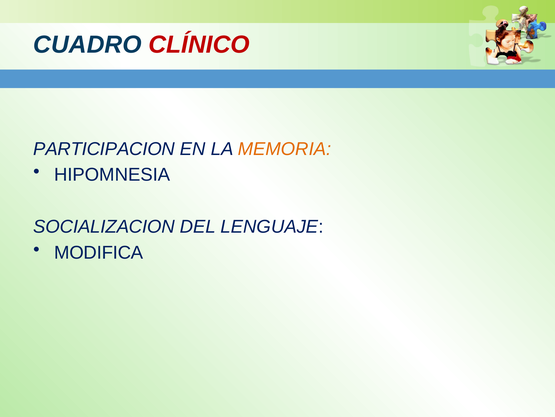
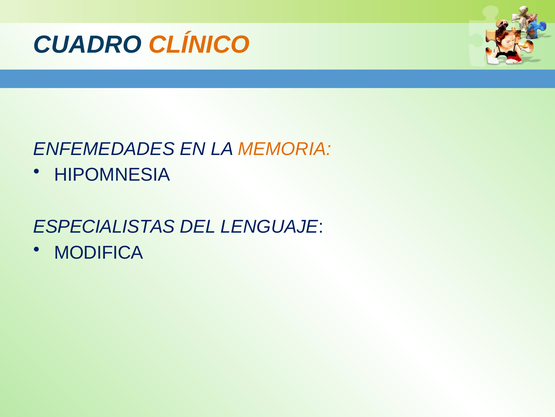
CLÍNICO colour: red -> orange
PARTICIPACION: PARTICIPACION -> ENFEMEDADES
SOCIALIZACION: SOCIALIZACION -> ESPECIALISTAS
